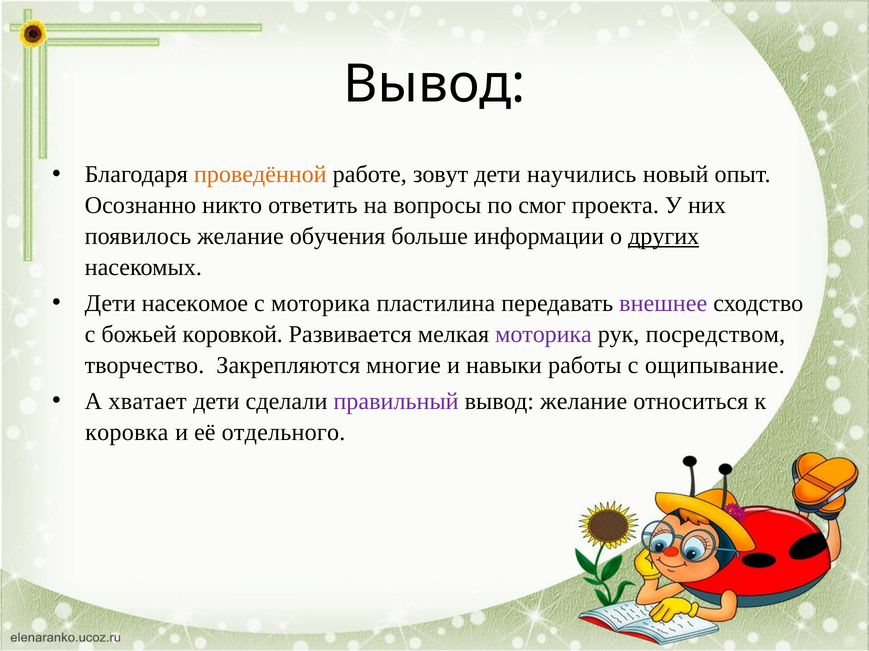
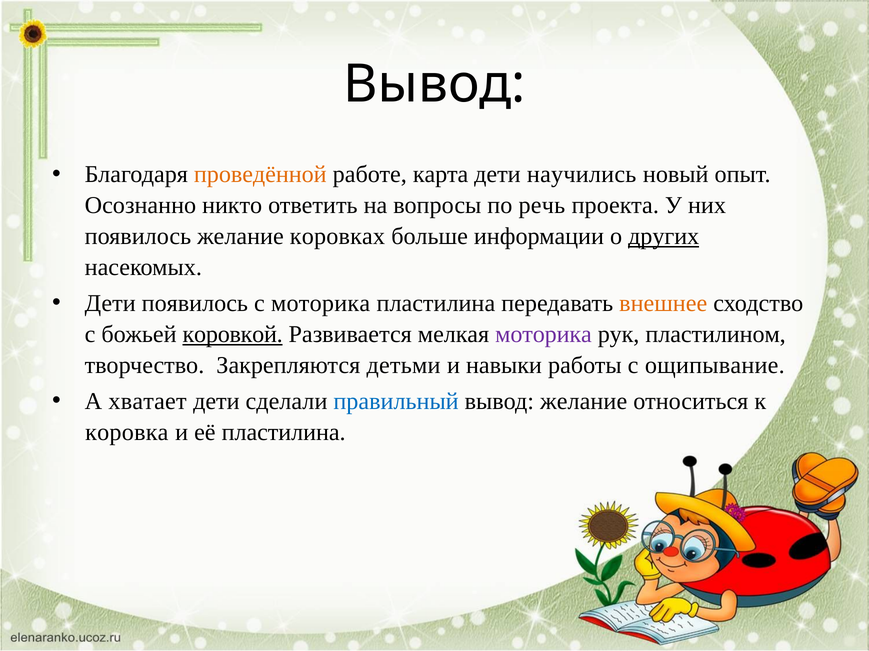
зовут: зовут -> карта
смог: смог -> речь
обучения: обучения -> коровках
Дети насекомое: насекомое -> появилось
внешнее colour: purple -> orange
коровкой underline: none -> present
посредством: посредством -> пластилином
многие: многие -> детьми
правильный colour: purple -> blue
её отдельного: отдельного -> пластилина
